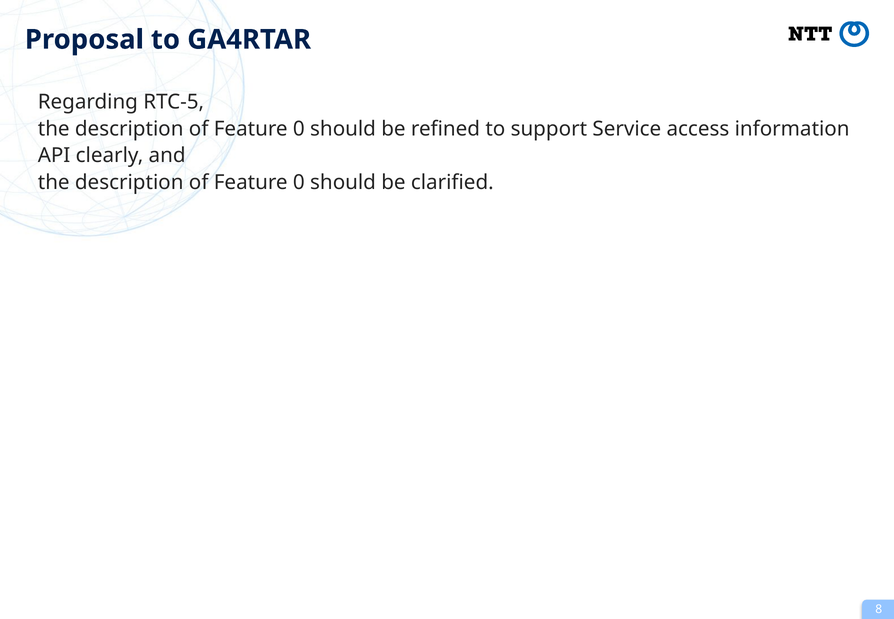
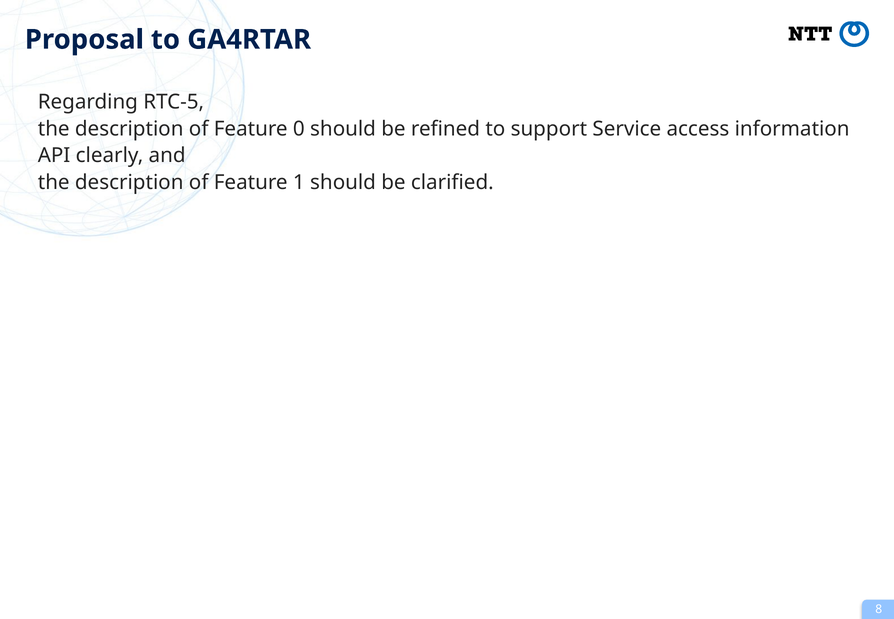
0 at (299, 183): 0 -> 1
